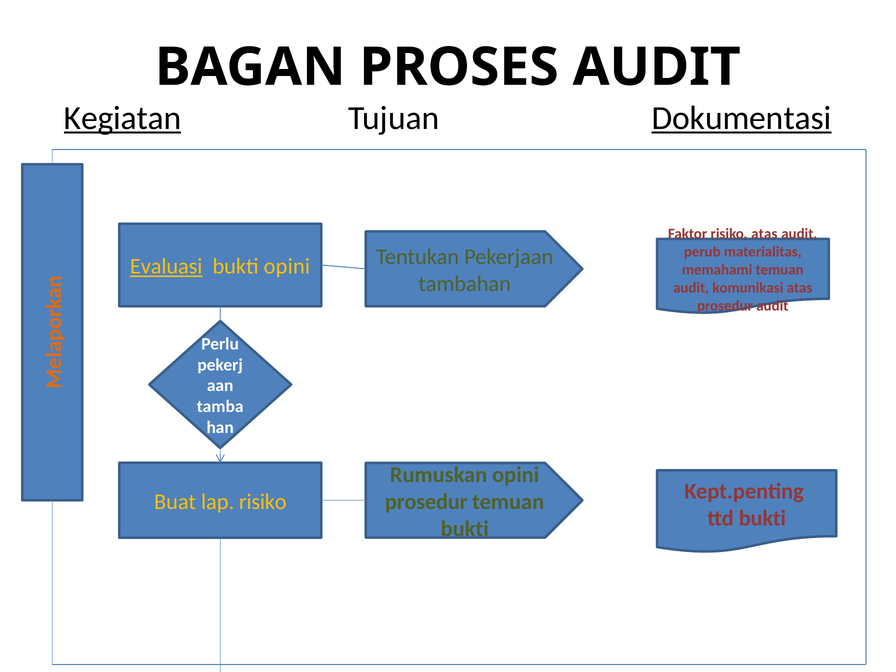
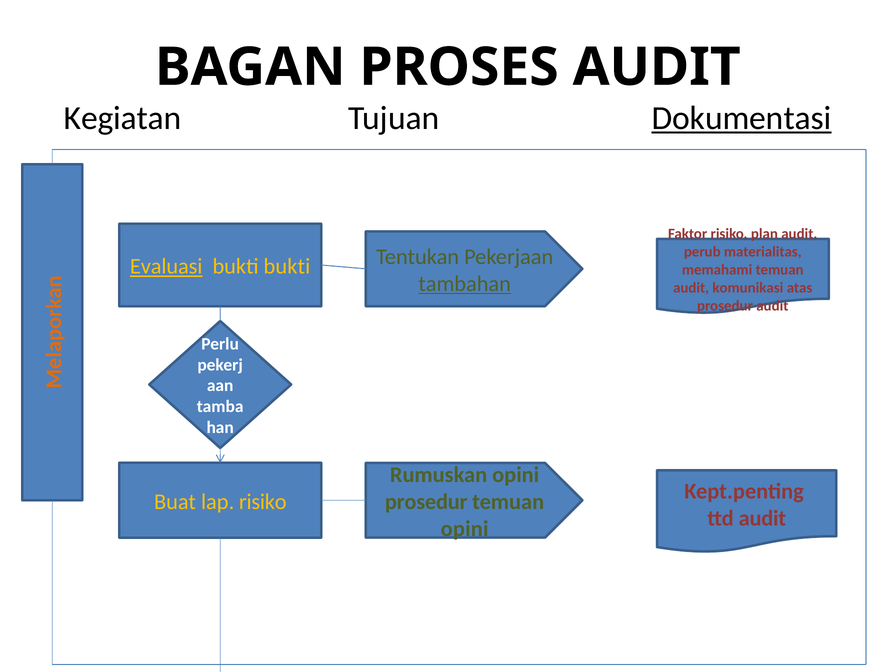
Kegiatan underline: present -> none
risiko atas: atas -> plan
bukti opini: opini -> bukti
tambahan underline: none -> present
ttd bukti: bukti -> audit
bukti at (465, 529): bukti -> opini
